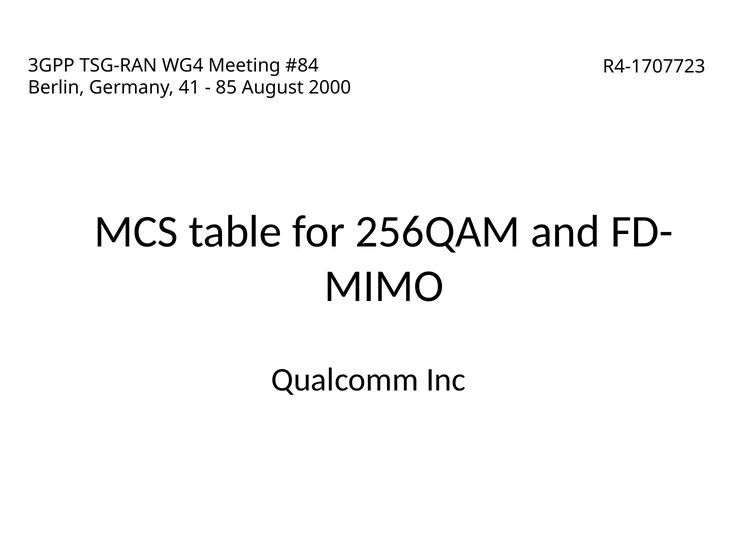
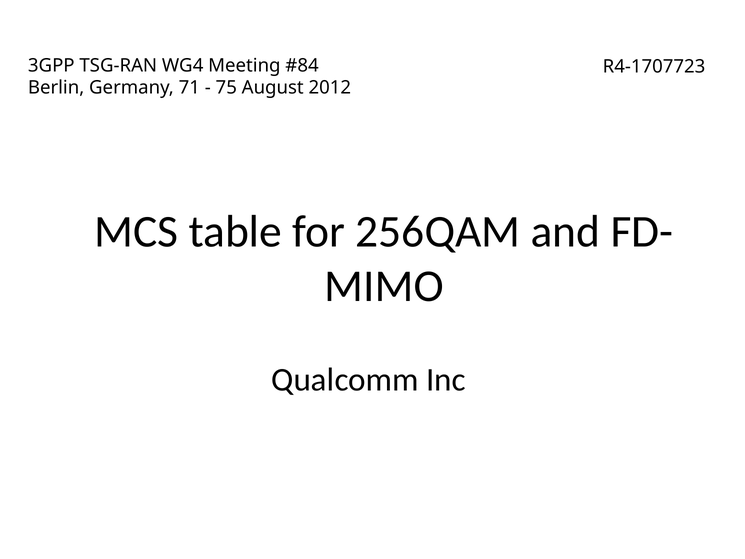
41: 41 -> 71
85: 85 -> 75
2000: 2000 -> 2012
